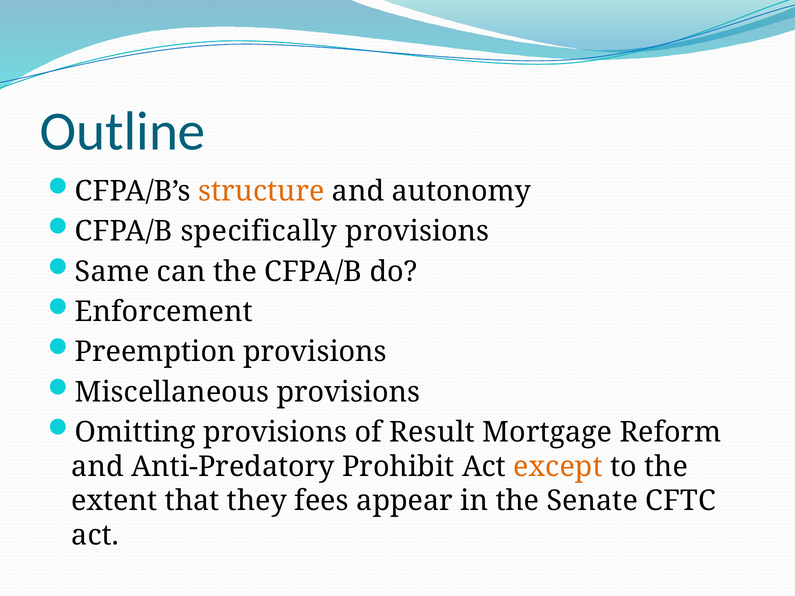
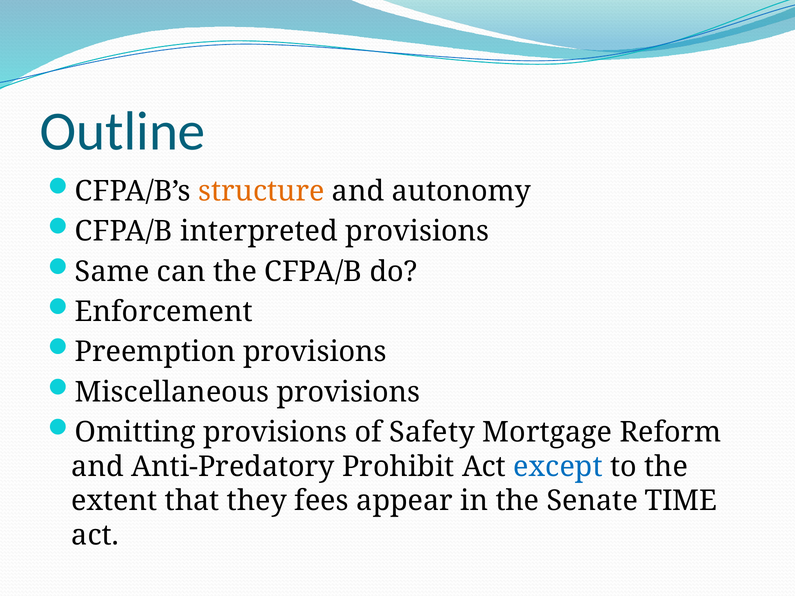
specifically: specifically -> interpreted
Result: Result -> Safety
except colour: orange -> blue
CFTC: CFTC -> TIME
